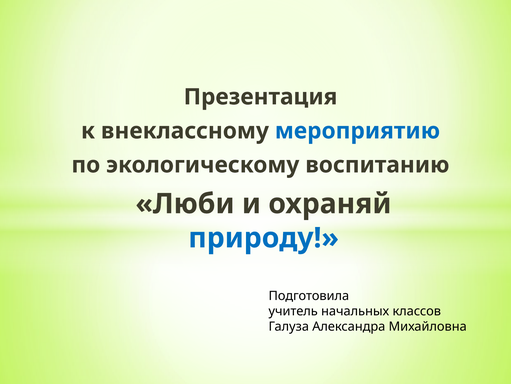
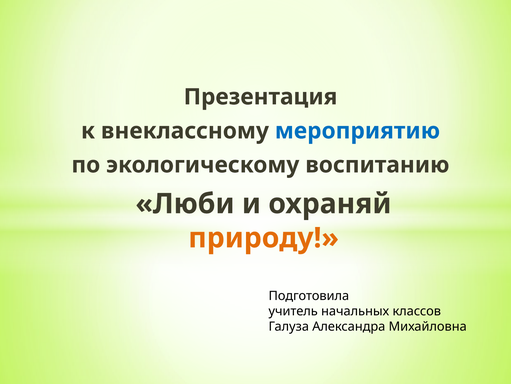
природу colour: blue -> orange
